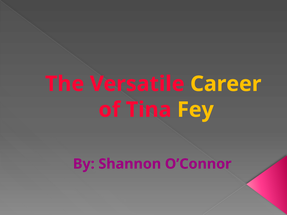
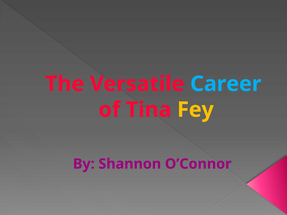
Career colour: yellow -> light blue
